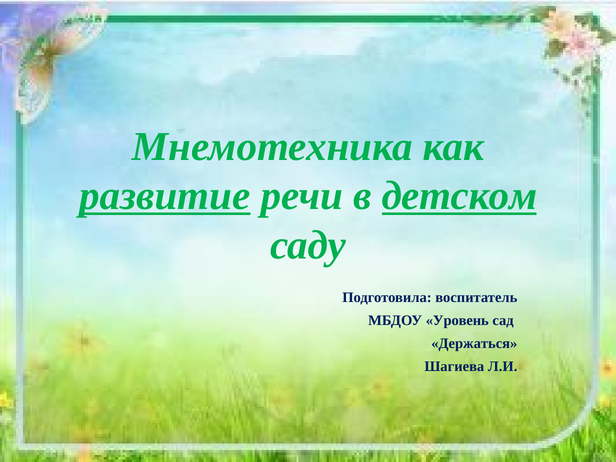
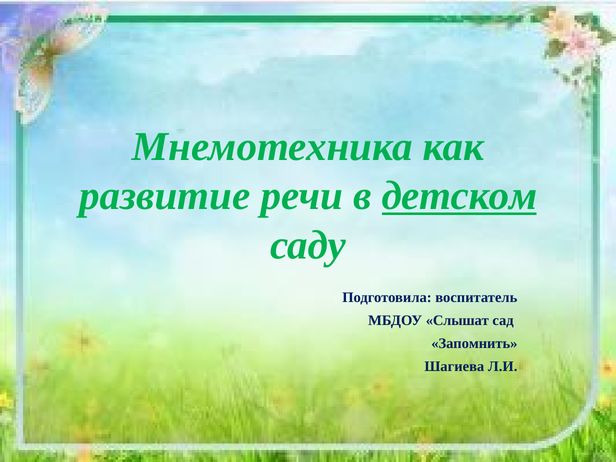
развитие underline: present -> none
Уровень: Уровень -> Слышат
Держаться: Держаться -> Запомнить
